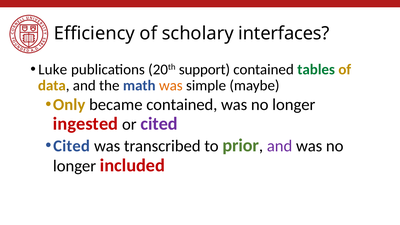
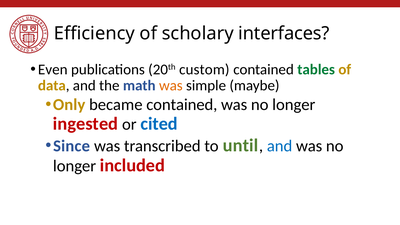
Luke: Luke -> Even
support: support -> custom
cited at (159, 124) colour: purple -> blue
Cited at (72, 146): Cited -> Since
prior: prior -> until
and at (280, 146) colour: purple -> blue
